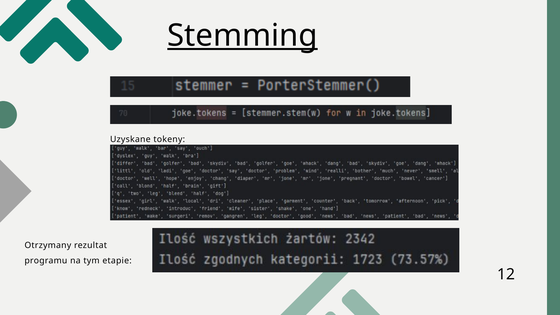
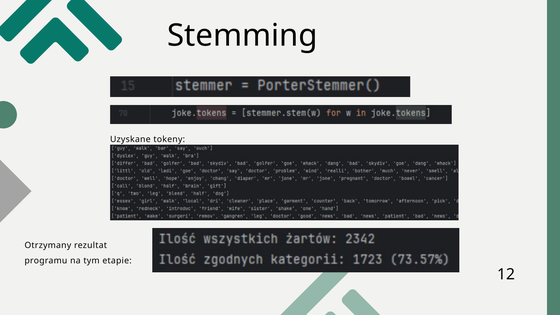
Stemming underline: present -> none
